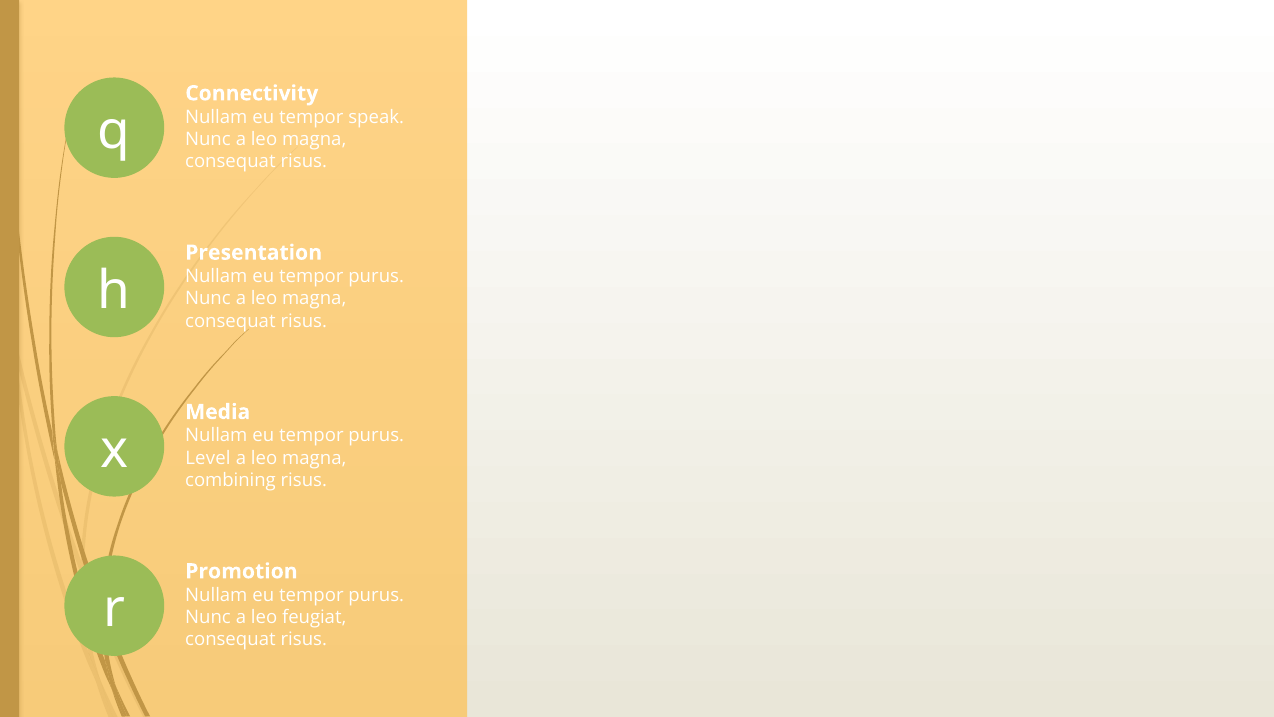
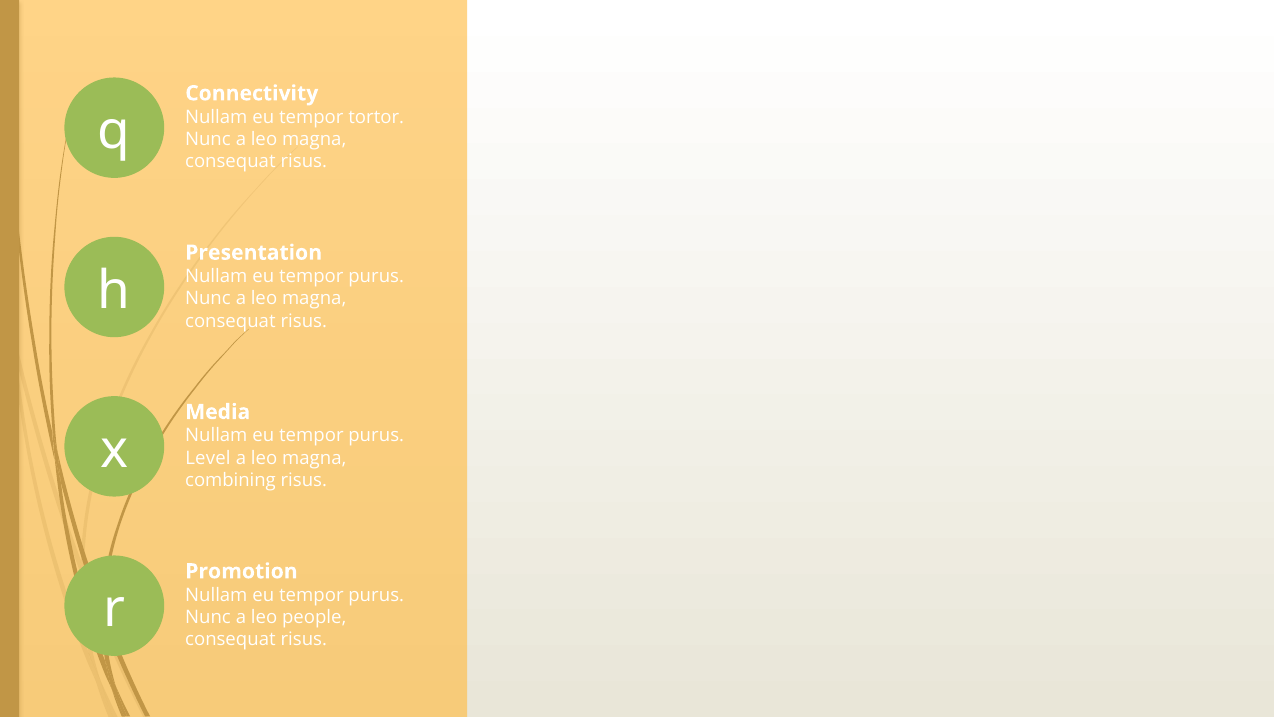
speak: speak -> tortor
feugiat: feugiat -> people
